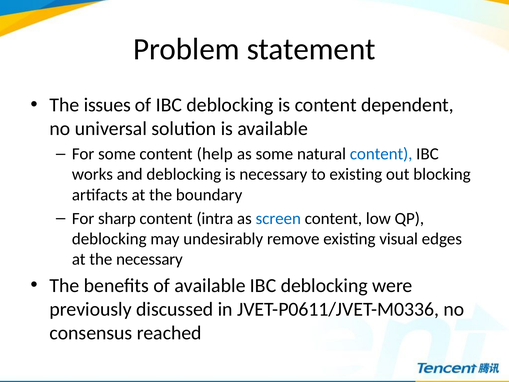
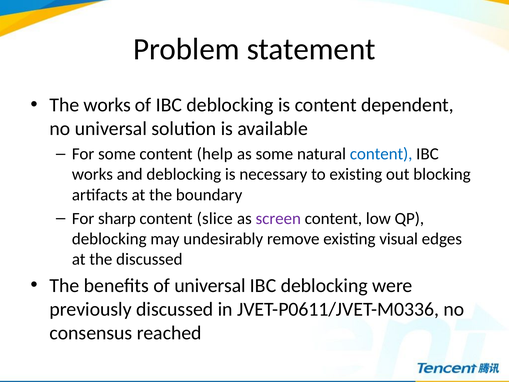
The issues: issues -> works
intra: intra -> slice
screen colour: blue -> purple
the necessary: necessary -> discussed
of available: available -> universal
